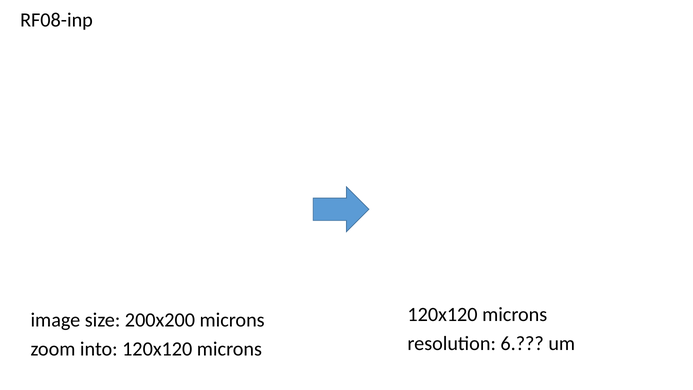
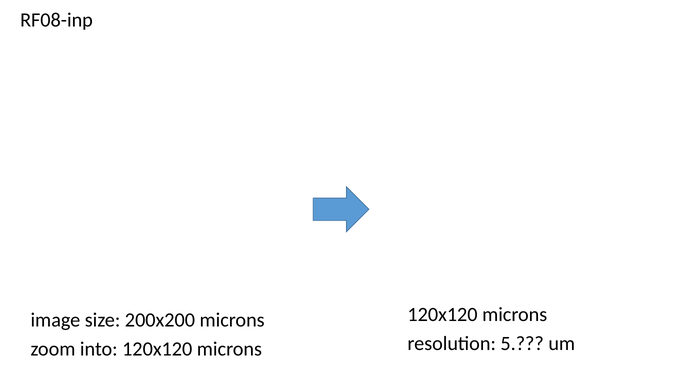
6: 6 -> 5
